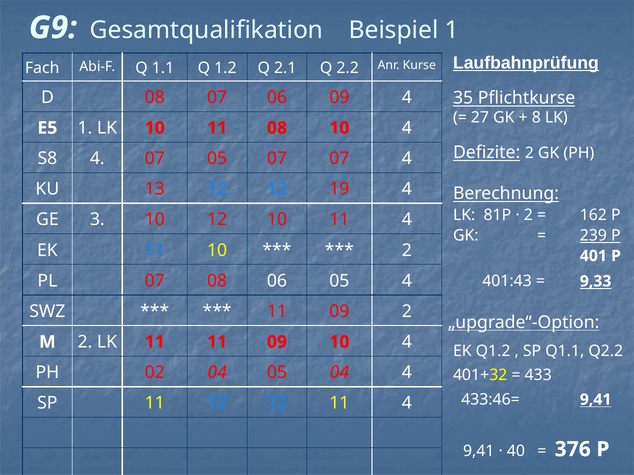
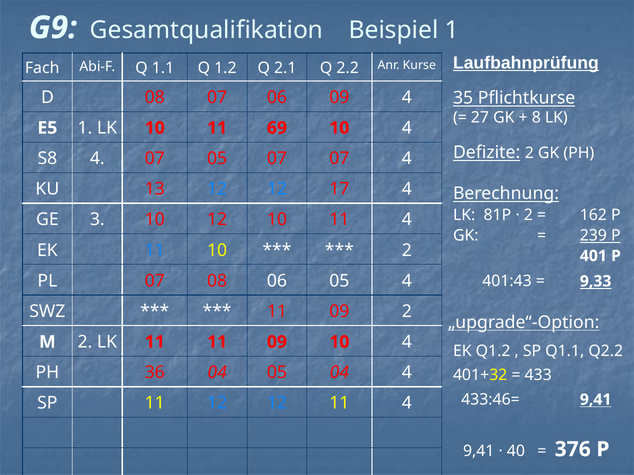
11 08: 08 -> 69
19: 19 -> 17
02: 02 -> 36
